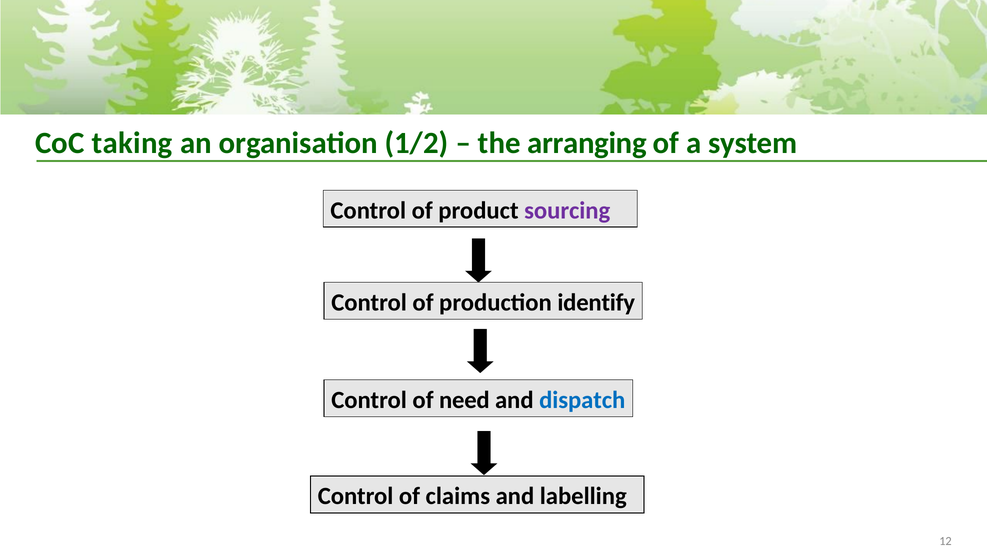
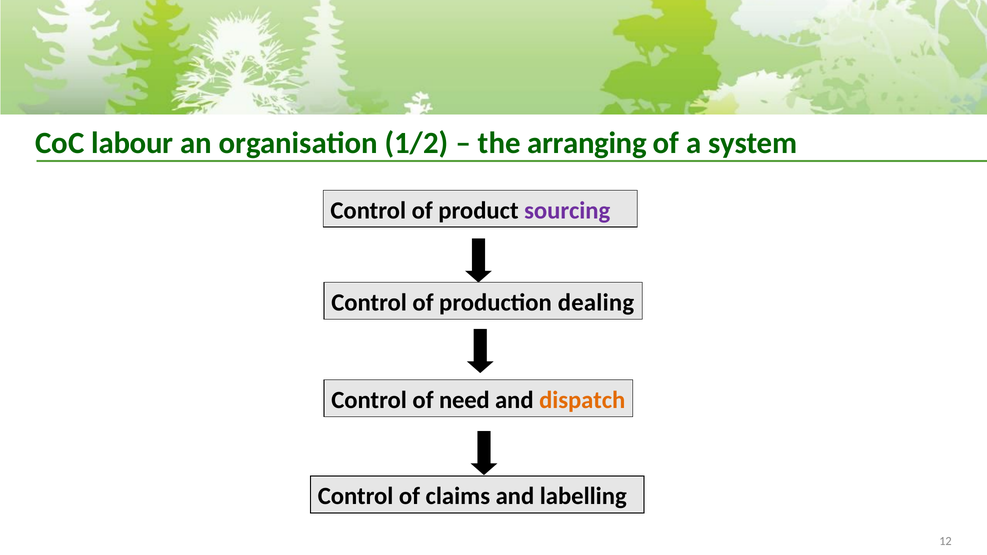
taking: taking -> labour
identify: identify -> dealing
dispatch colour: blue -> orange
